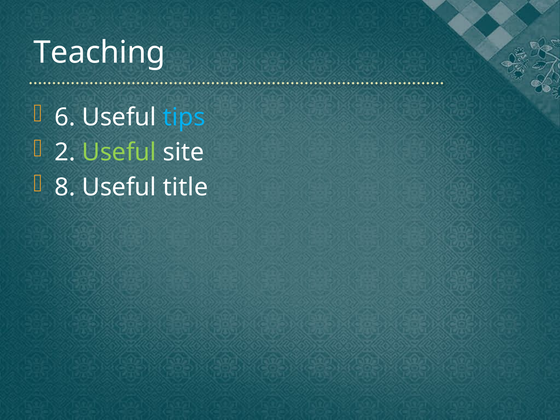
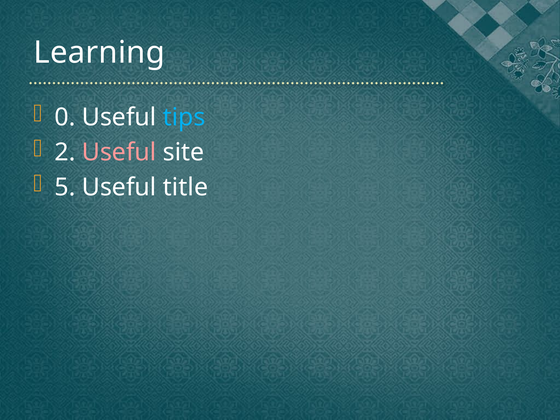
Teaching: Teaching -> Learning
6: 6 -> 0
Useful at (119, 152) colour: light green -> pink
8: 8 -> 5
